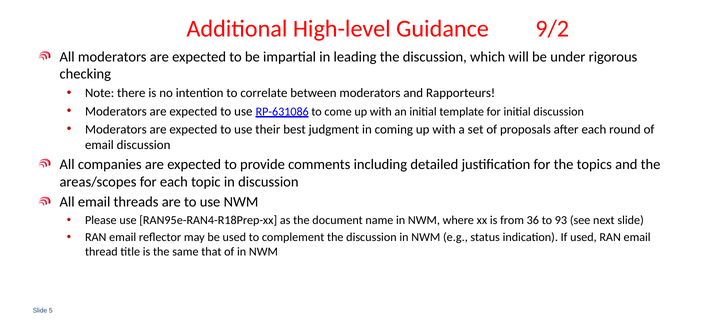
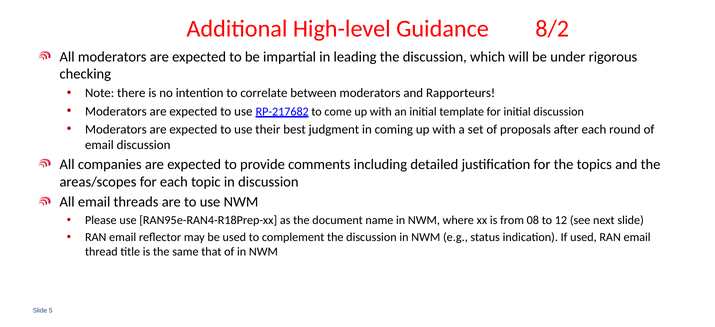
9/2: 9/2 -> 8/2
RP-631086: RP-631086 -> RP-217682
36: 36 -> 08
93: 93 -> 12
